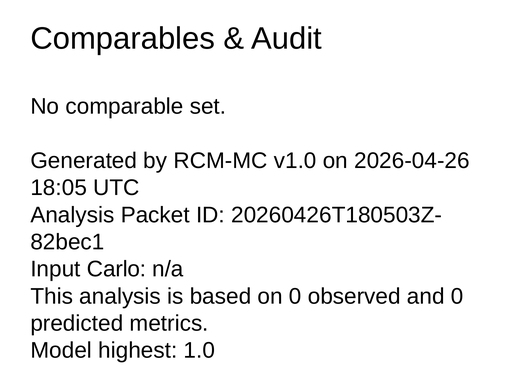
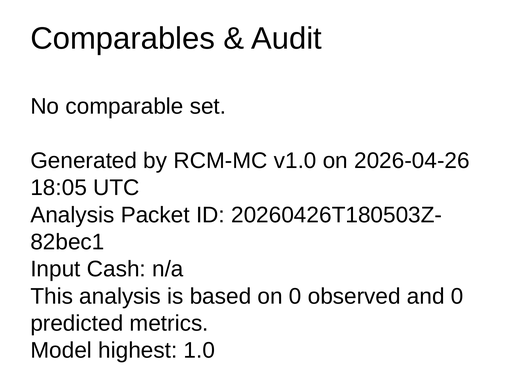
Carlo: Carlo -> Cash
